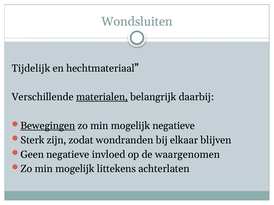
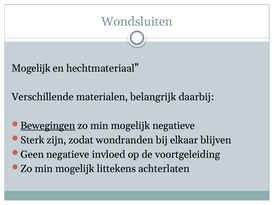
Tijdelijk at (31, 68): Tijdelijk -> Mogelijk
materialen underline: present -> none
waargenomen: waargenomen -> voortgeleiding
